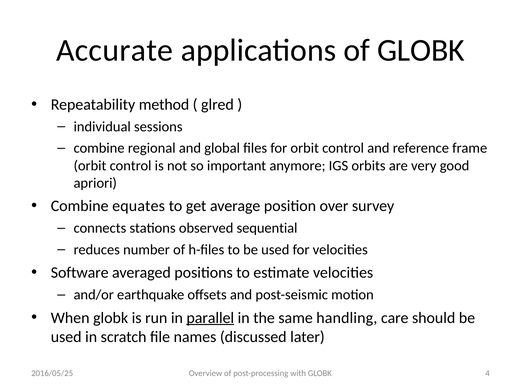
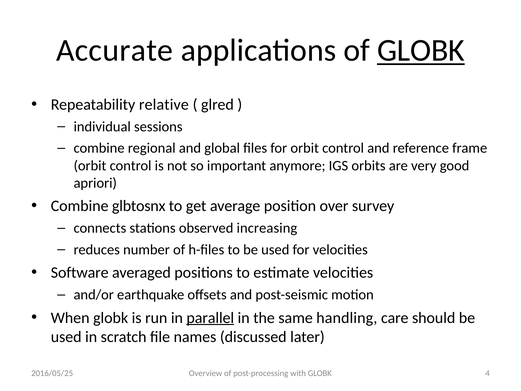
GLOBK at (421, 50) underline: none -> present
method: method -> relative
equates: equates -> glbtosnx
sequential: sequential -> increasing
